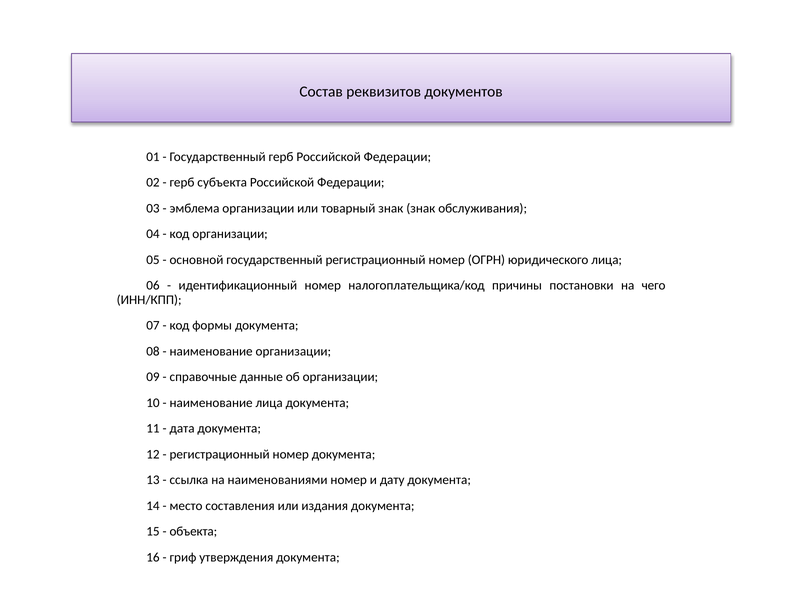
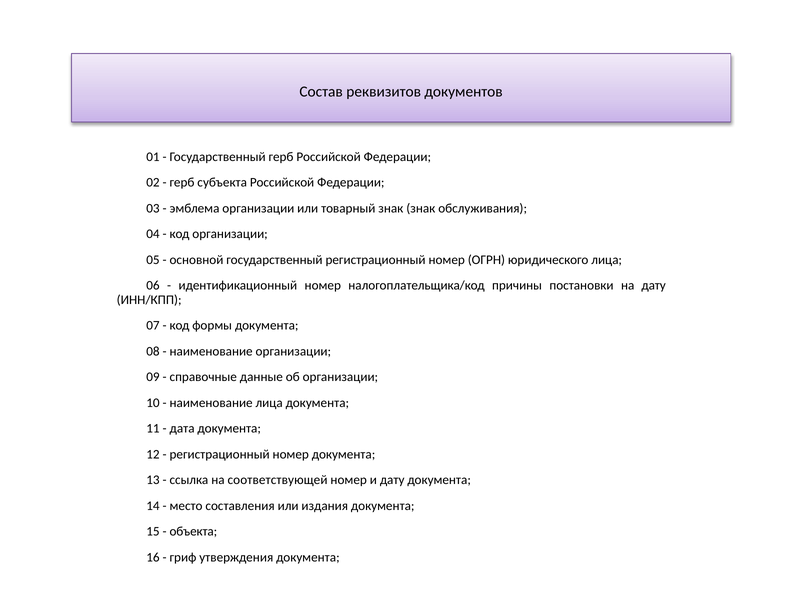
на чего: чего -> дату
наименованиями: наименованиями -> соответствующей
